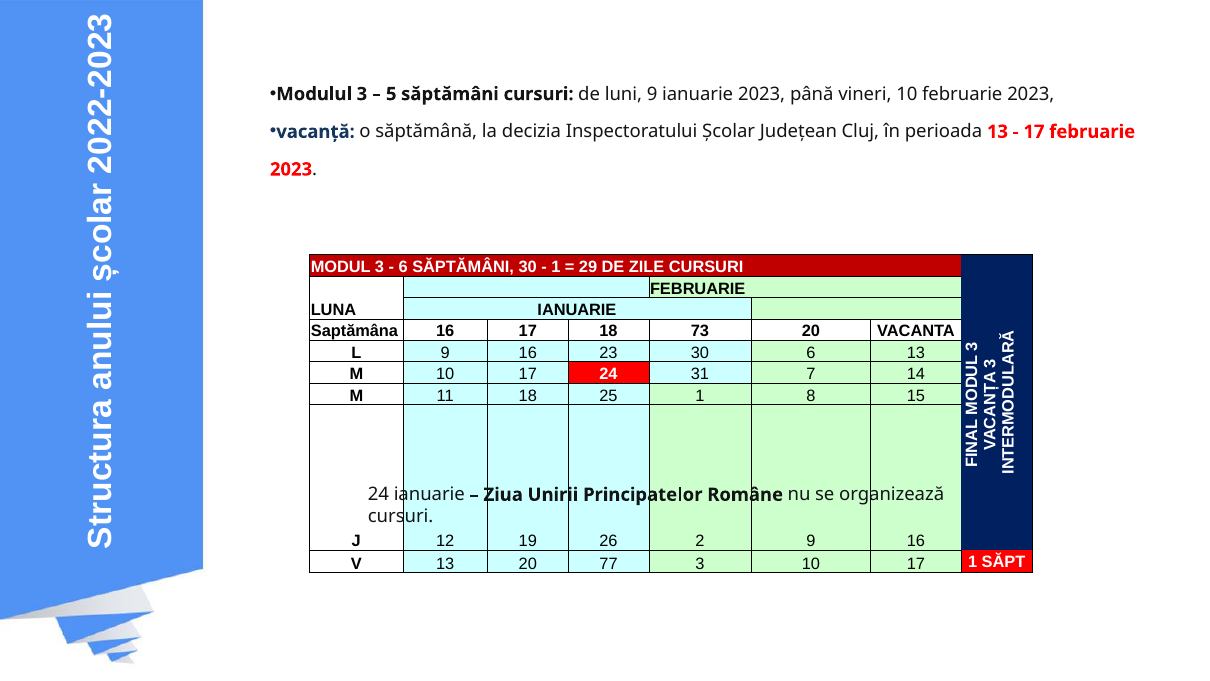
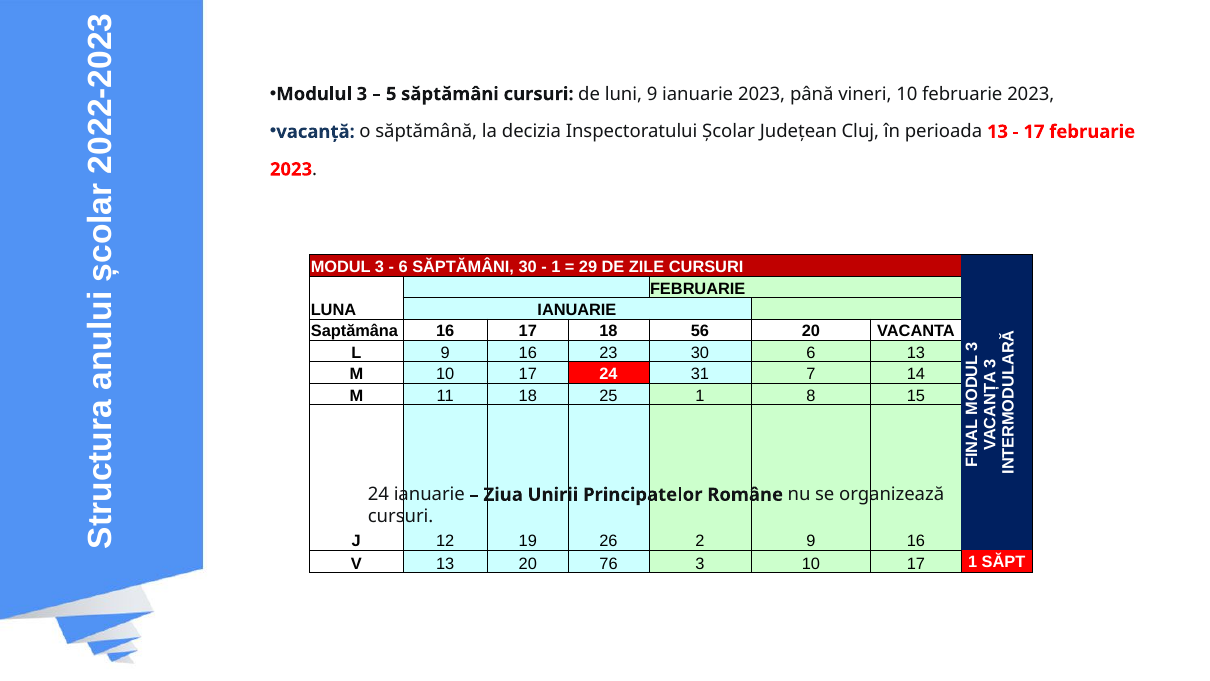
73: 73 -> 56
77: 77 -> 76
